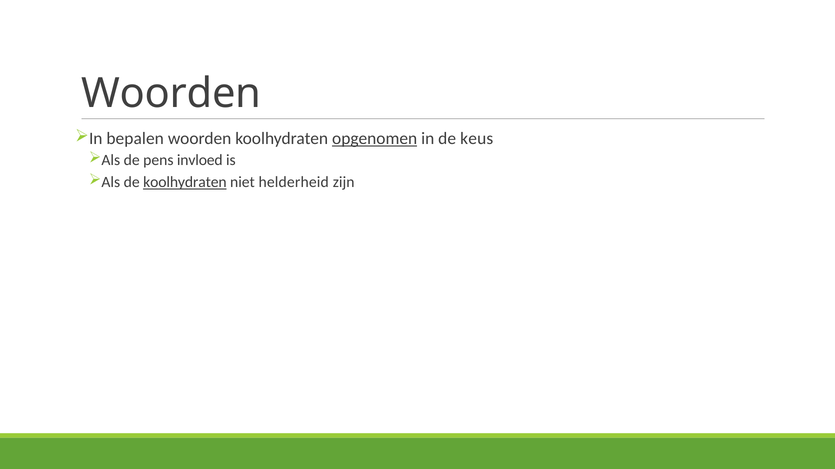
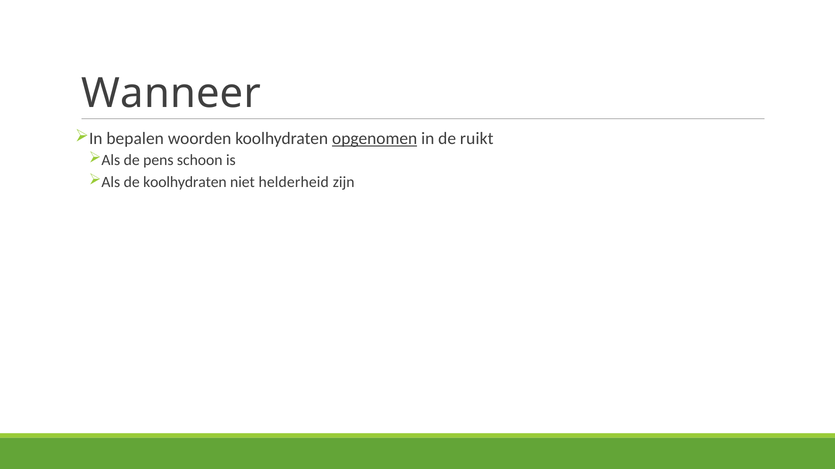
Woorden at (171, 94): Woorden -> Wanneer
keus: keus -> ruikt
invloed: invloed -> schoon
koolhydraten at (185, 182) underline: present -> none
